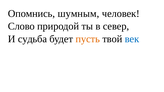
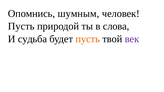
Слово at (21, 26): Слово -> Пусть
север: север -> слова
век colour: blue -> purple
